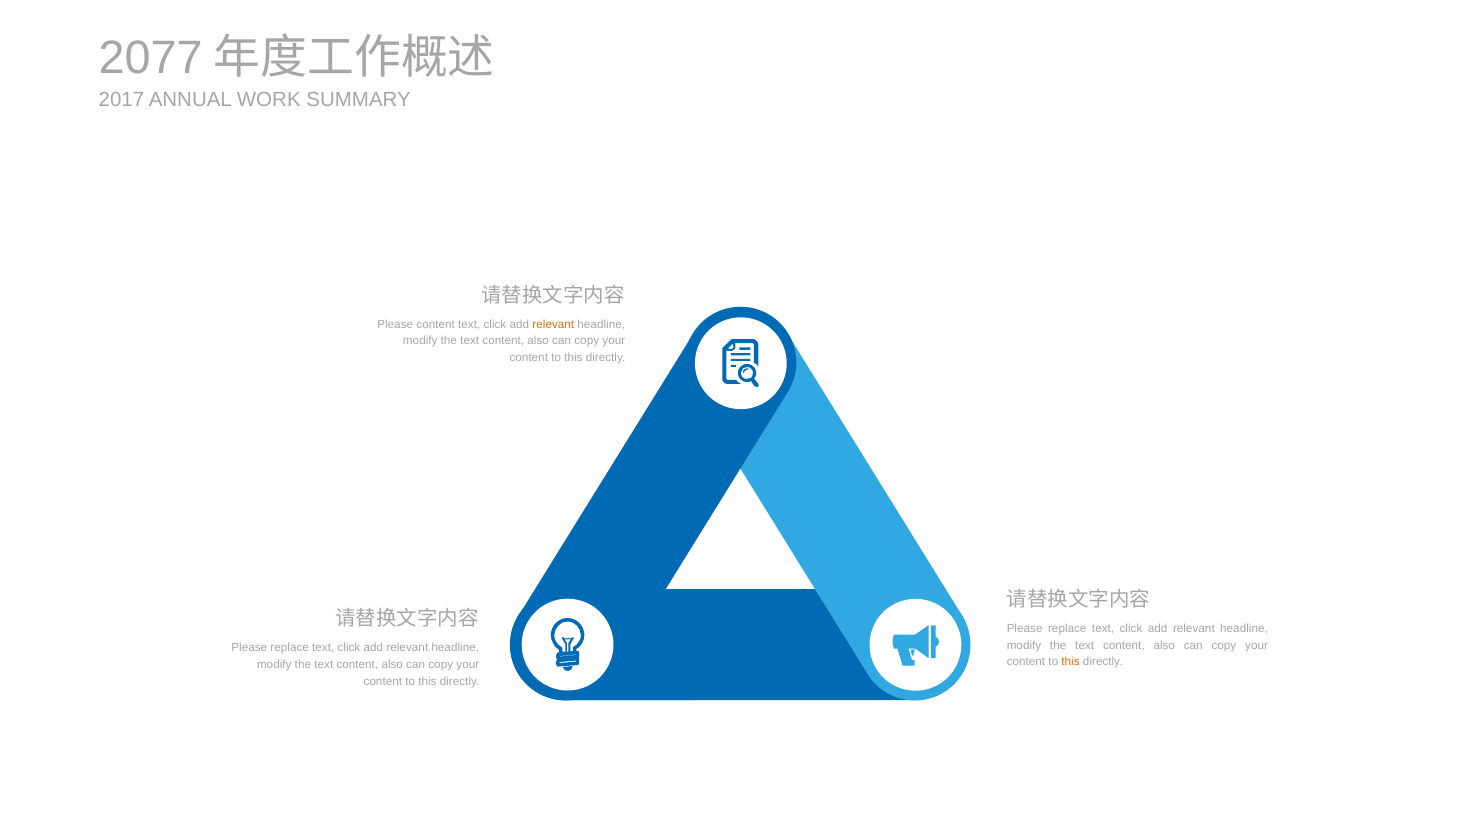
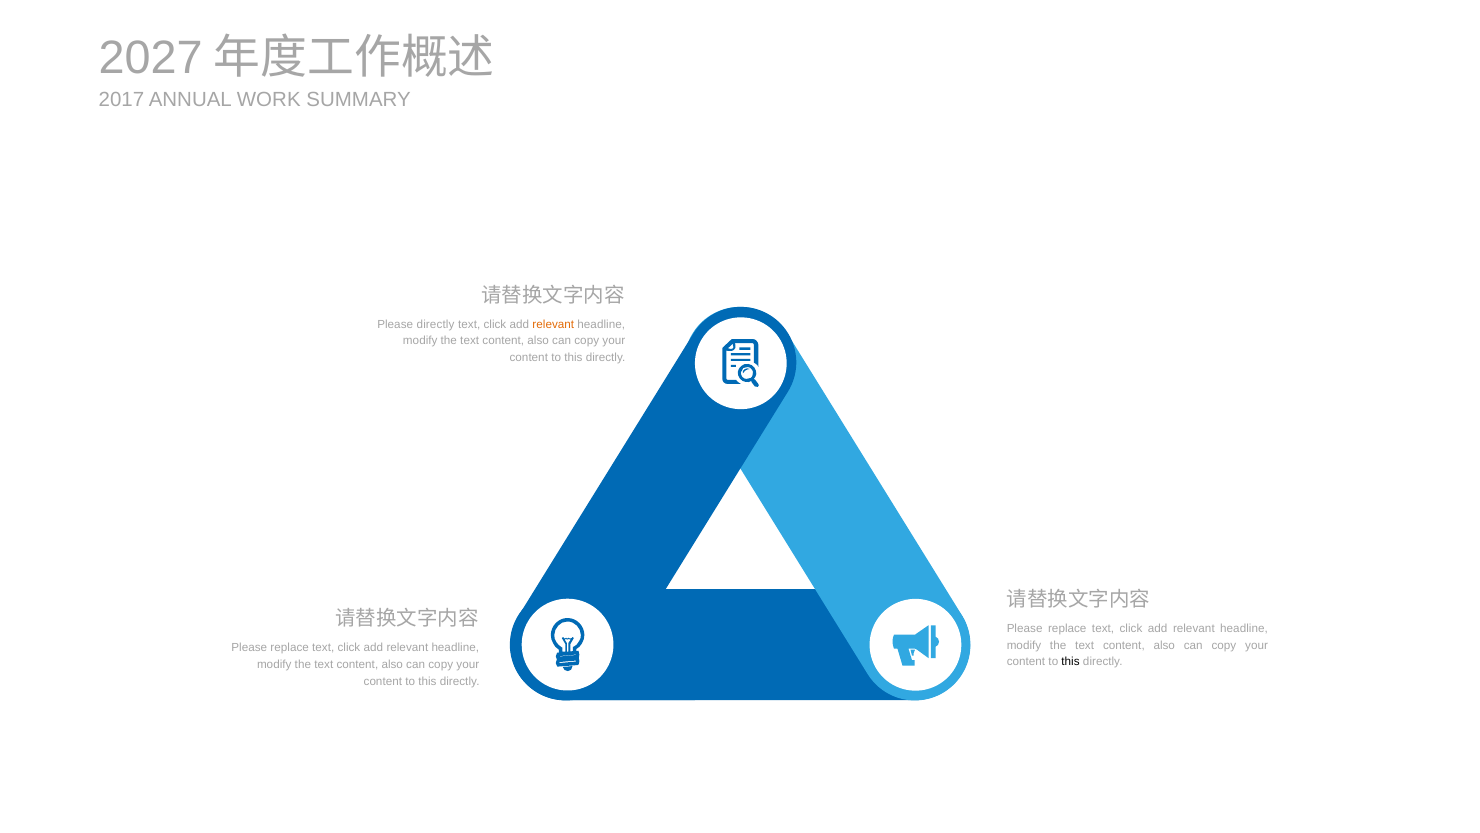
2077: 2077 -> 2027
Please content: content -> directly
this at (1070, 662) colour: orange -> black
